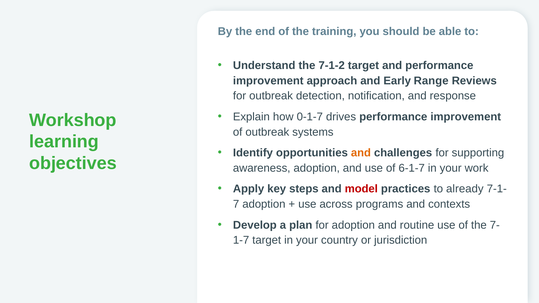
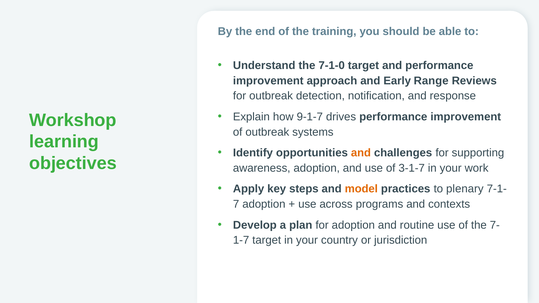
7-1-2: 7-1-2 -> 7-1-0
0-1-7: 0-1-7 -> 9-1-7
6-1-7: 6-1-7 -> 3-1-7
model colour: red -> orange
already: already -> plenary
